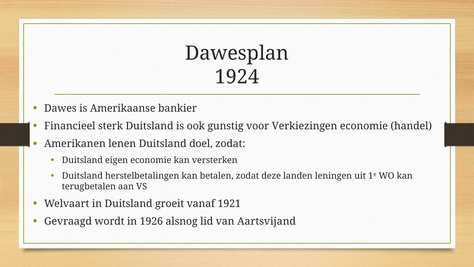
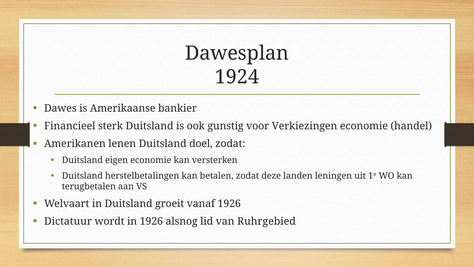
vanaf 1921: 1921 -> 1926
Gevraagd: Gevraagd -> Dictatuur
Aartsvijand: Aartsvijand -> Ruhrgebied
